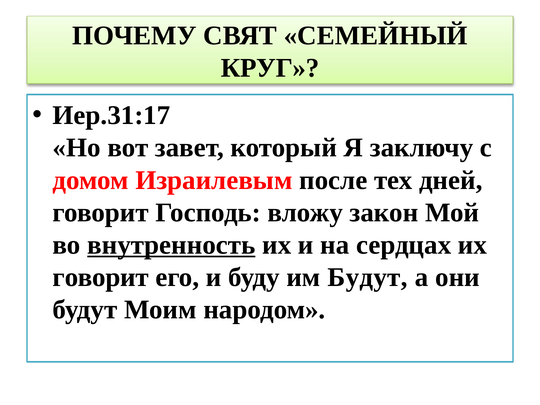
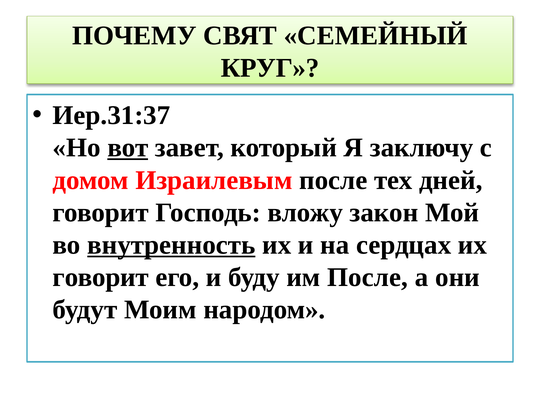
Иер.31:17: Иер.31:17 -> Иер.31:37
вот underline: none -> present
им Будут: Будут -> После
